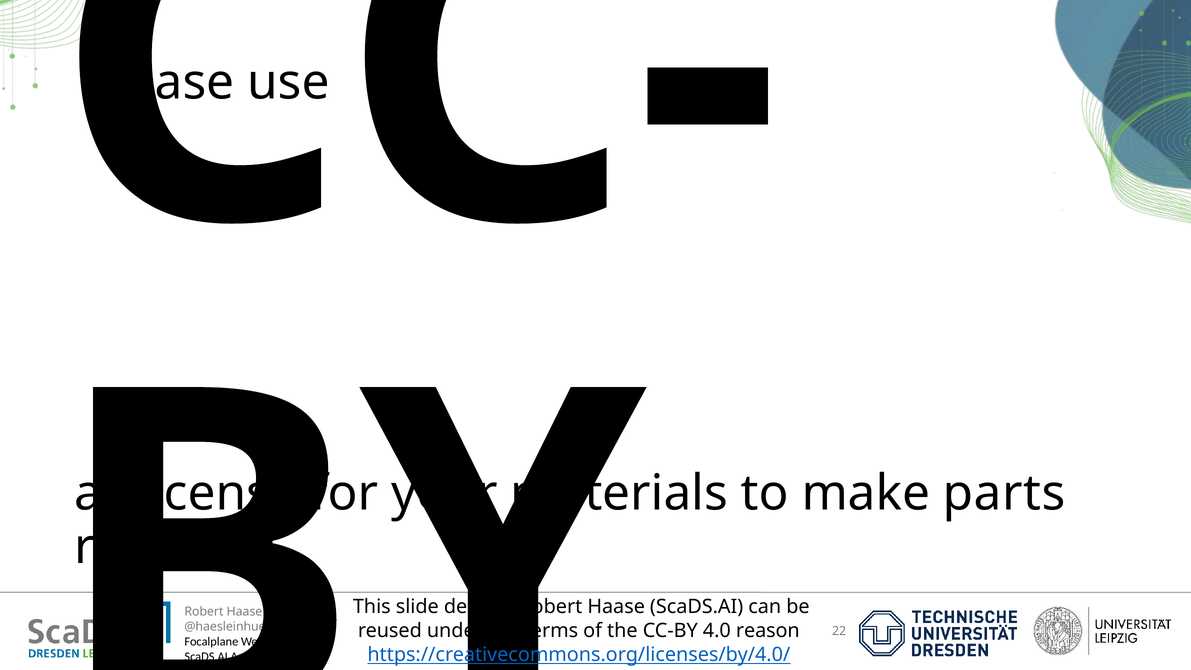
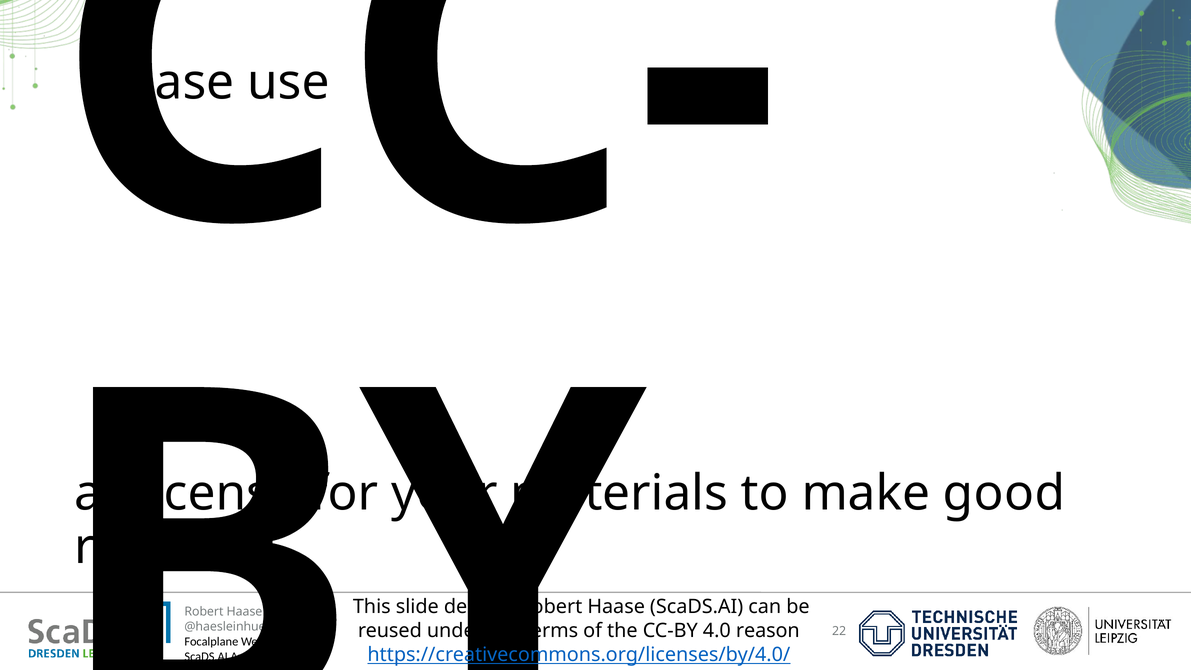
parts: parts -> good
